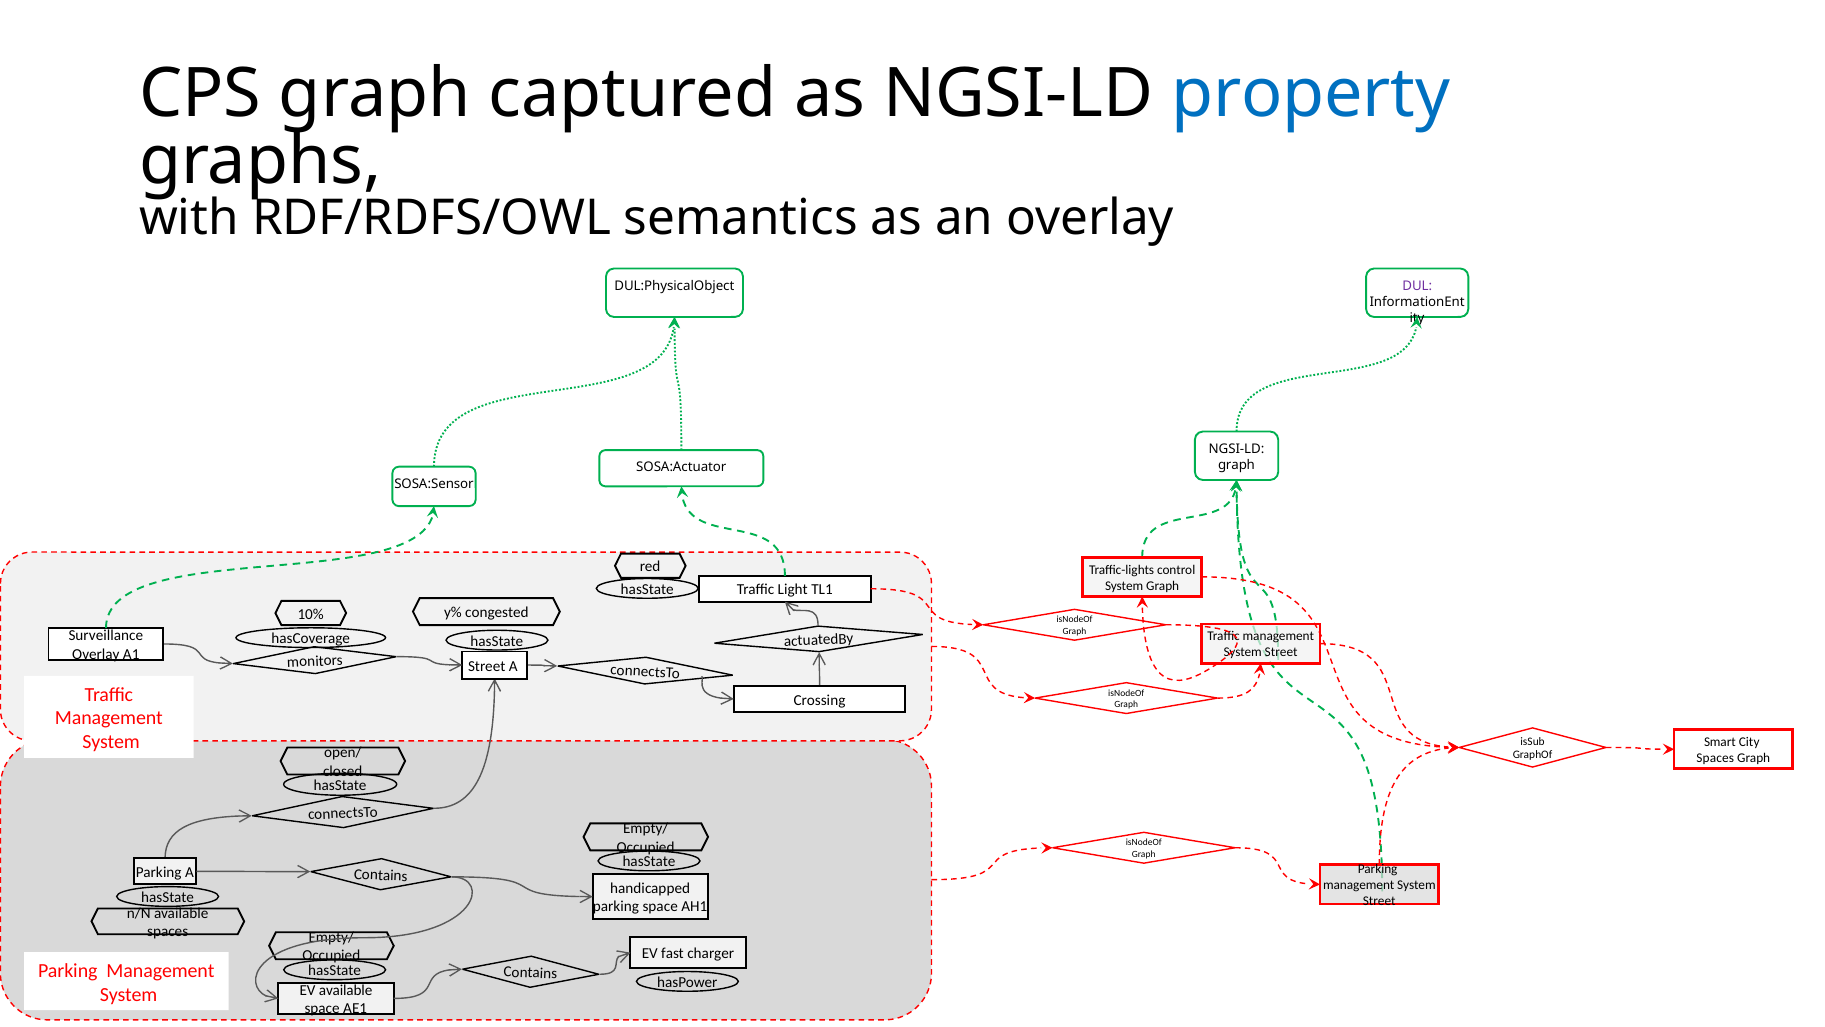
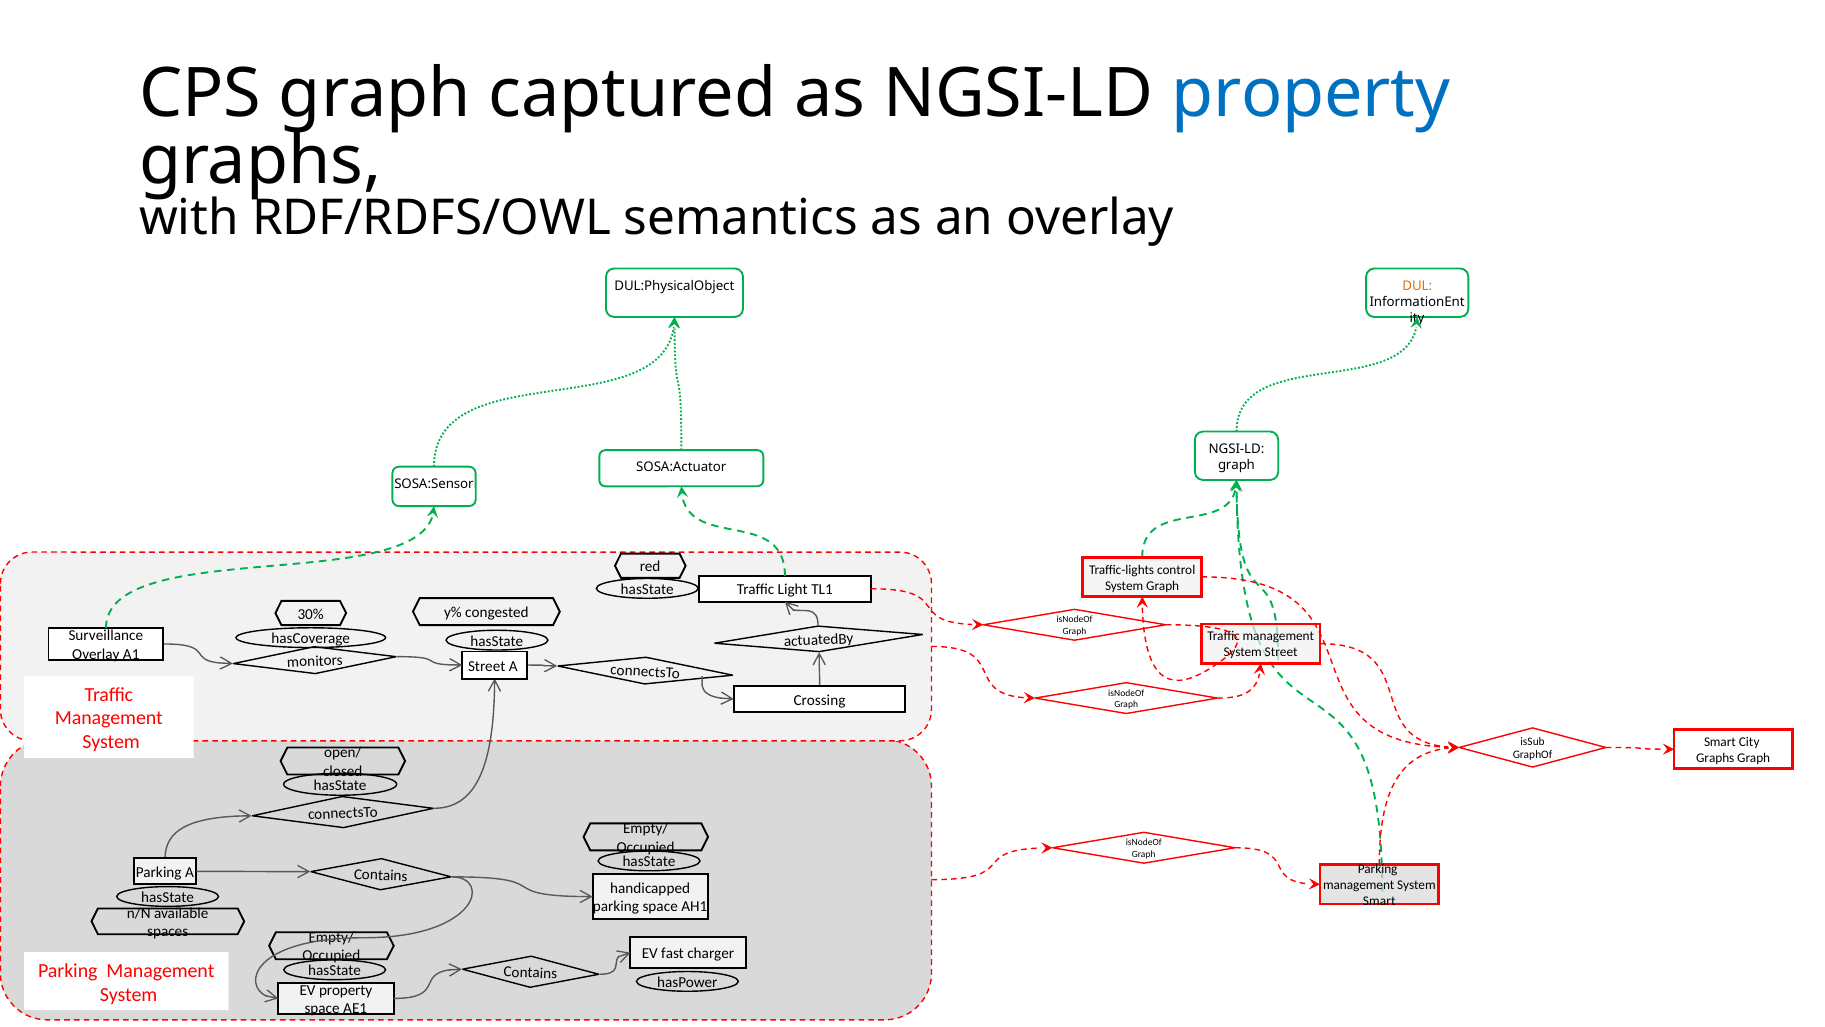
DUL colour: purple -> orange
10%: 10% -> 30%
Spaces at (1715, 758): Spaces -> Graphs
Street at (1379, 901): Street -> Smart
EV available: available -> property
